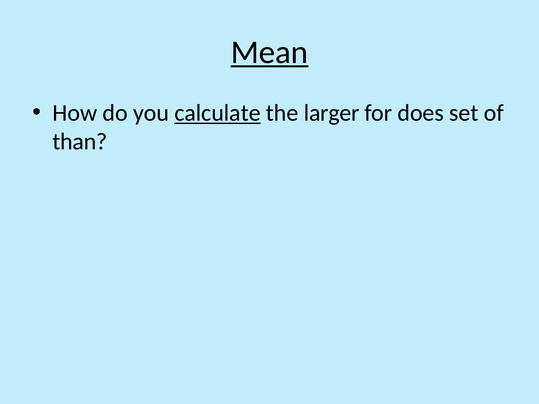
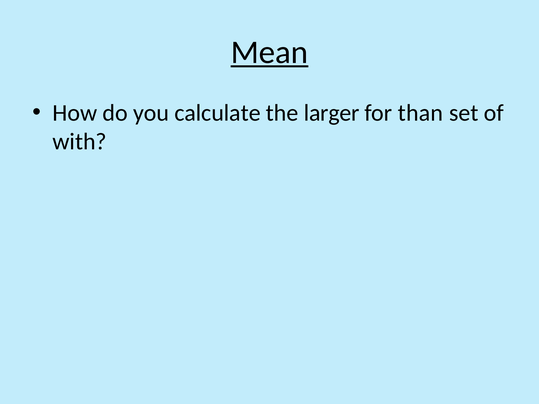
calculate underline: present -> none
does: does -> than
than: than -> with
